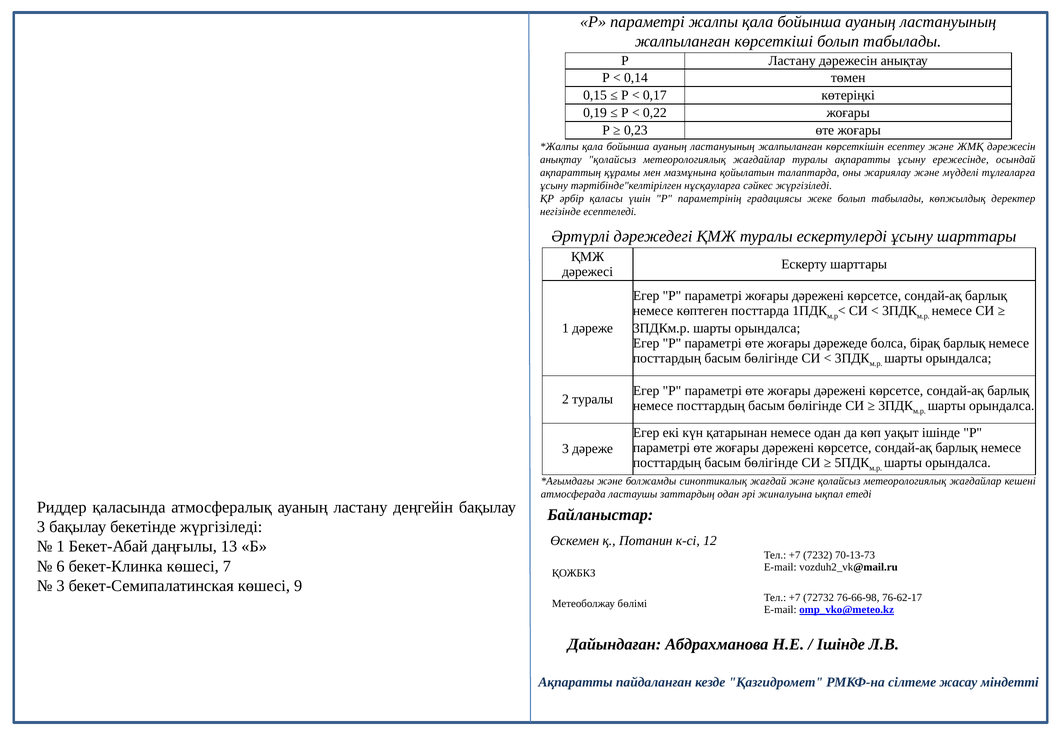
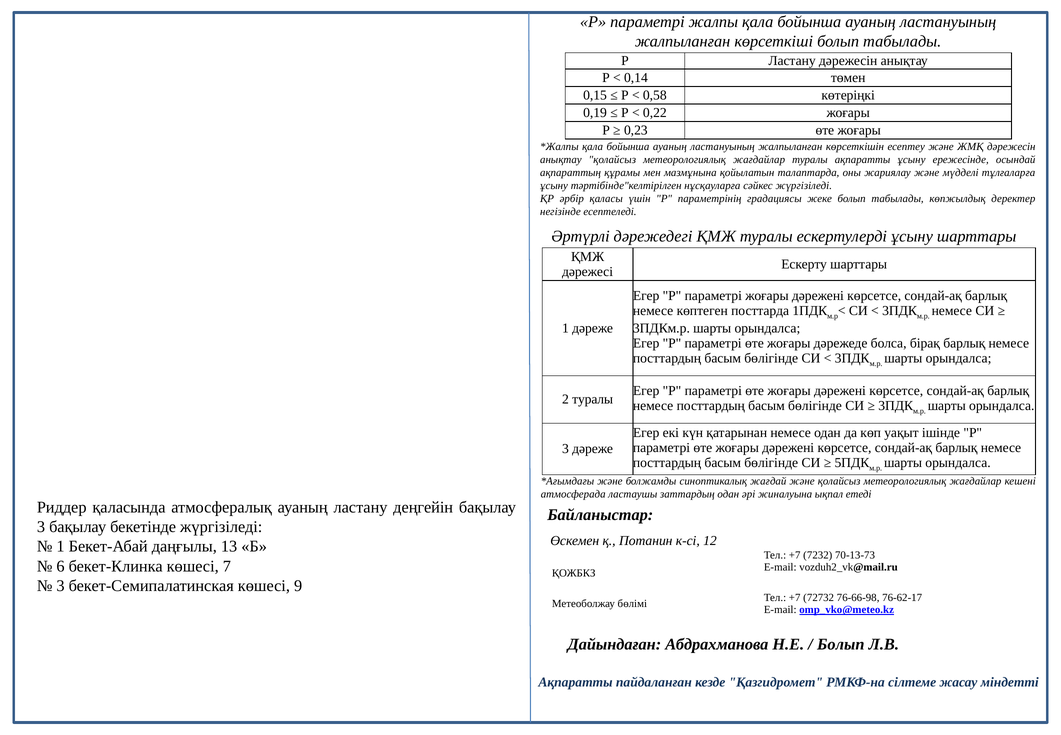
0,17: 0,17 -> 0,58
Ішінде at (841, 644): Ішінде -> Болып
